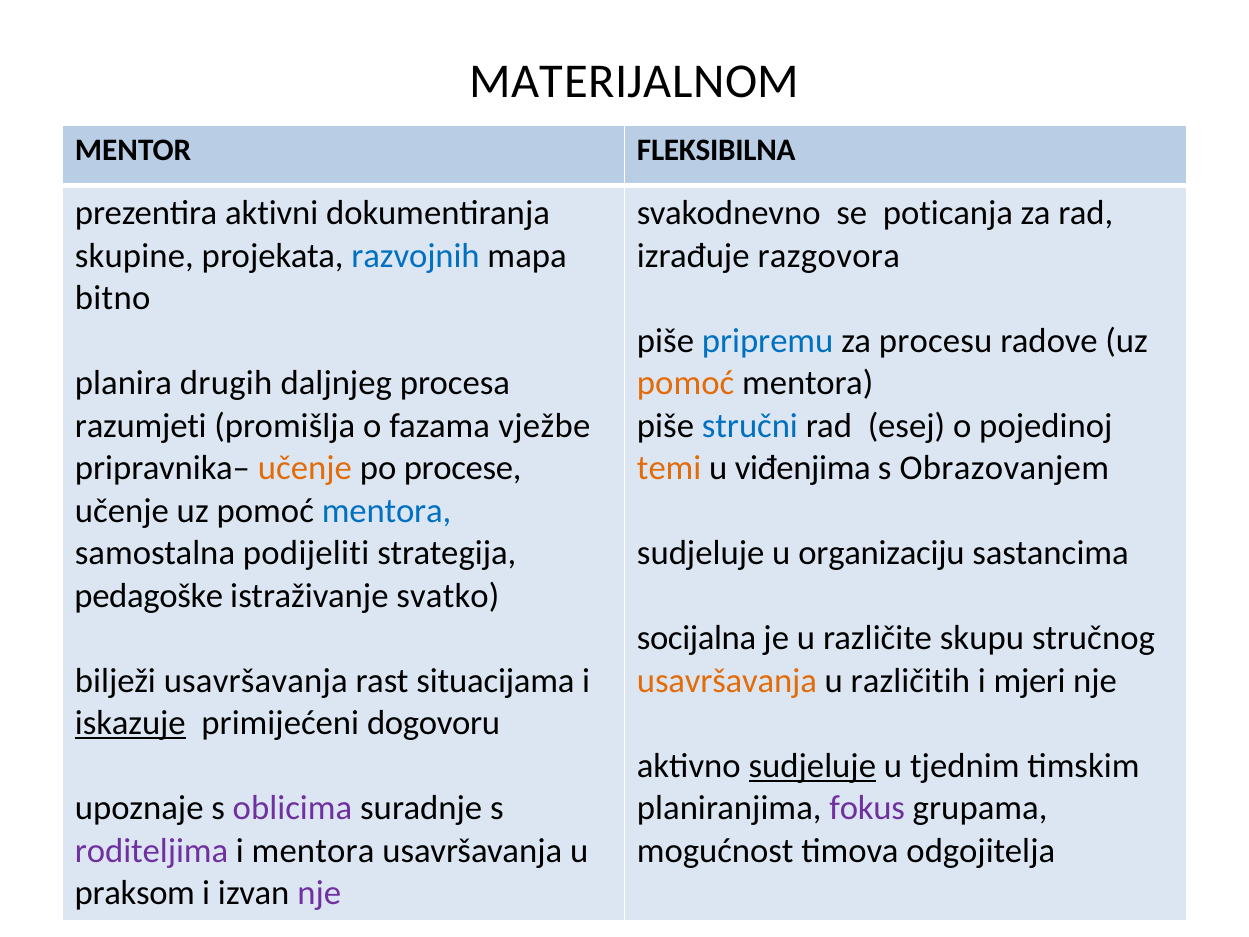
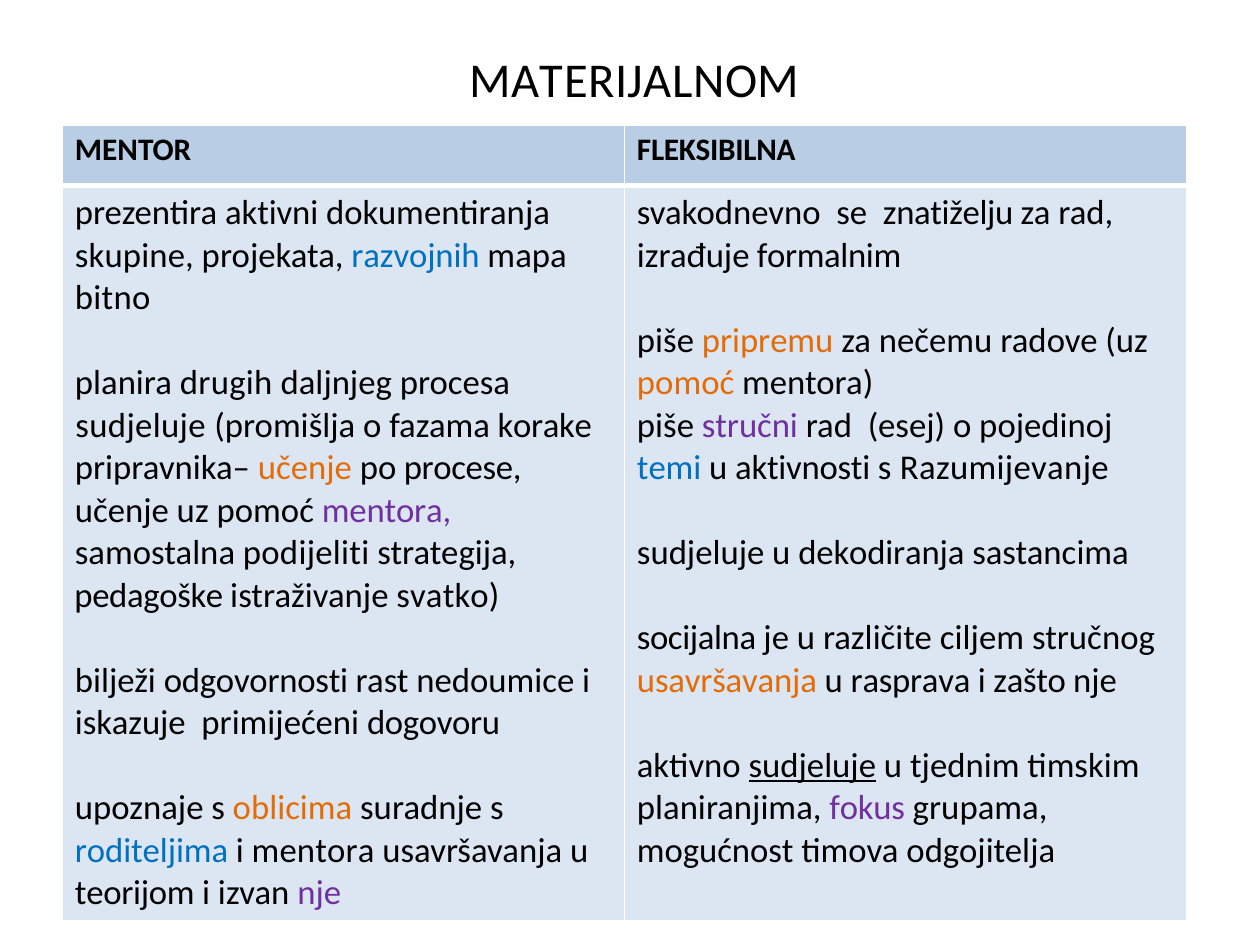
poticanja: poticanja -> znatiželju
razgovora: razgovora -> formalnim
pripremu colour: blue -> orange
procesu: procesu -> nečemu
razumjeti at (141, 426): razumjeti -> sudjeluje
vježbe: vježbe -> korake
stručni colour: blue -> purple
temi colour: orange -> blue
viđenjima: viđenjima -> aktivnosti
Obrazovanjem: Obrazovanjem -> Razumijevanje
mentora at (387, 511) colour: blue -> purple
organizaciju: organizaciju -> dekodiranja
skupu: skupu -> ciljem
bilježi usavršavanja: usavršavanja -> odgovornosti
situacijama: situacijama -> nedoumice
različitih: različitih -> rasprava
mjeri: mjeri -> zašto
iskazuje underline: present -> none
oblicima colour: purple -> orange
roditeljima colour: purple -> blue
praksom: praksom -> teorijom
